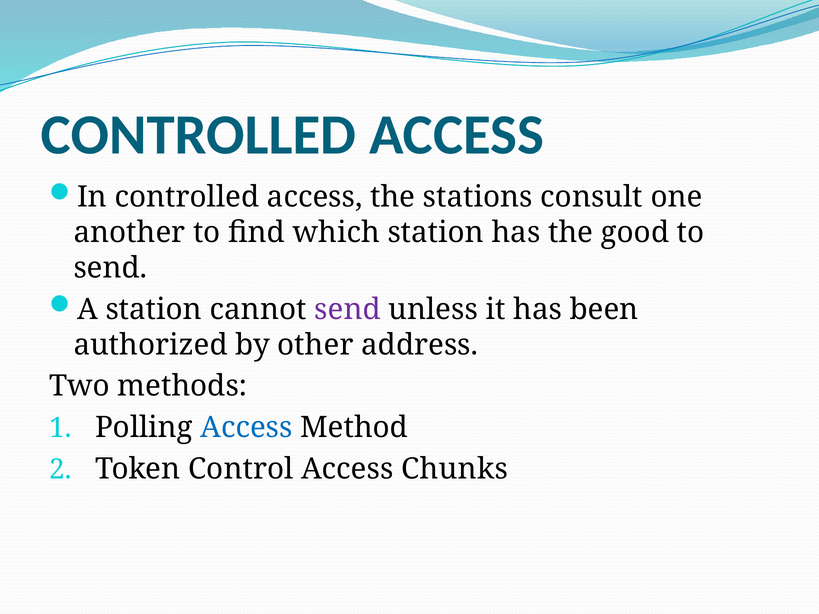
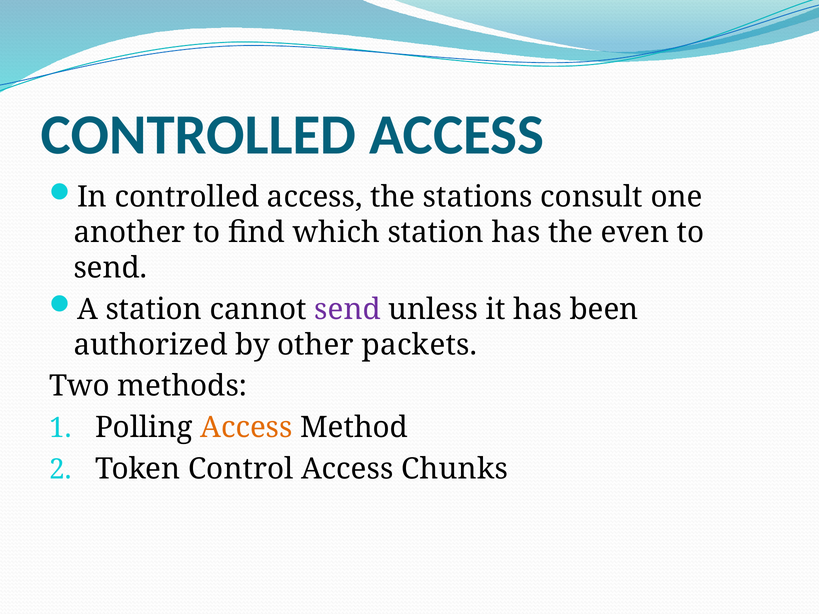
good: good -> even
address: address -> packets
Access at (246, 428) colour: blue -> orange
